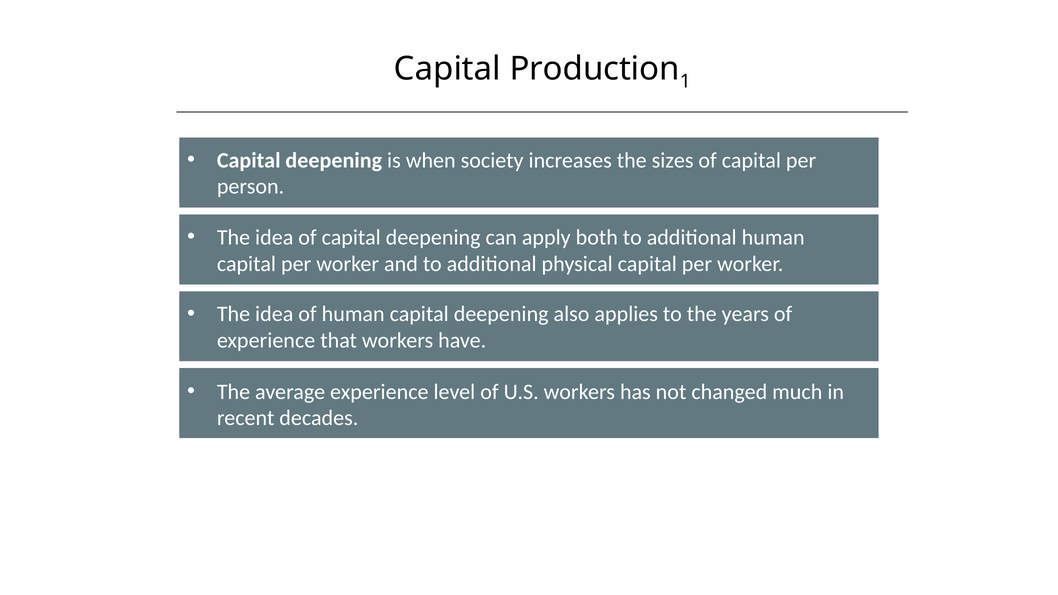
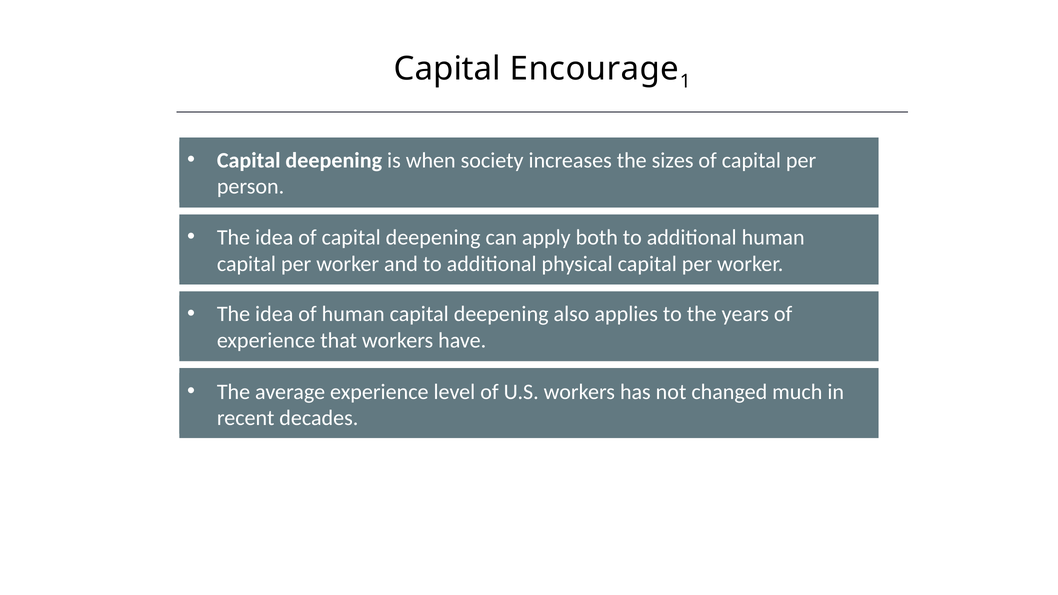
Production: Production -> Encourage
